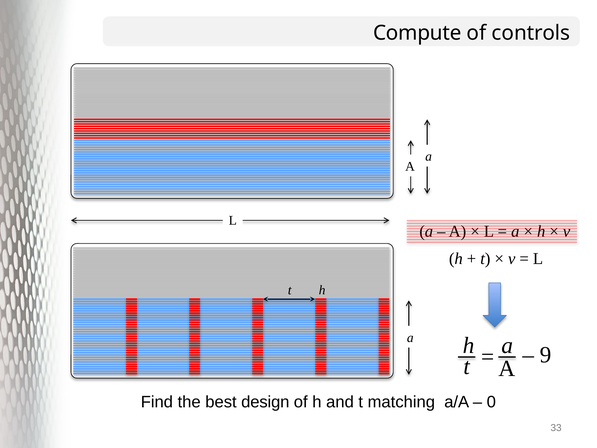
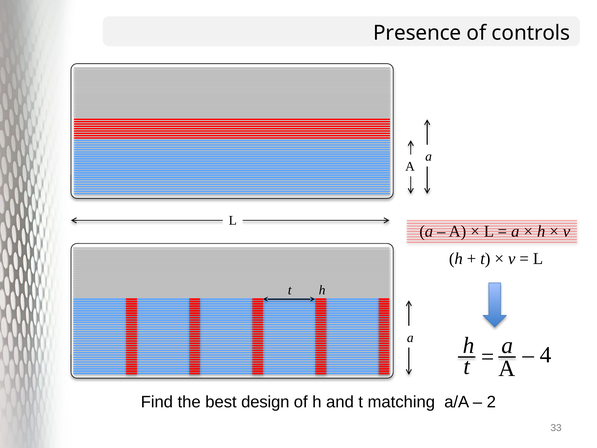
Compute: Compute -> Presence
9: 9 -> 4
0: 0 -> 2
